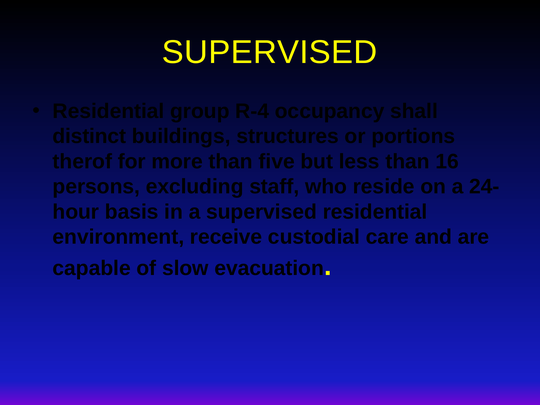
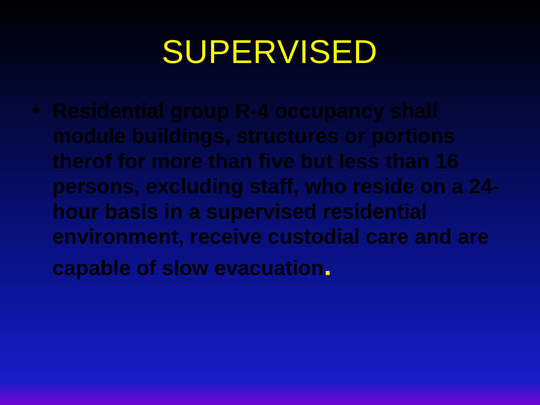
distinct: distinct -> module
